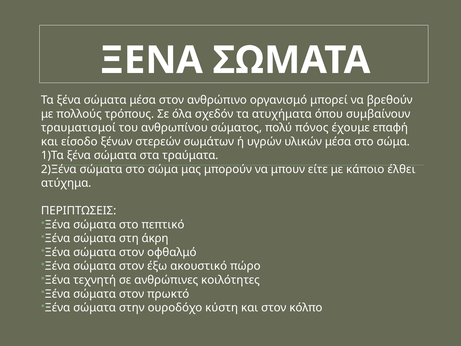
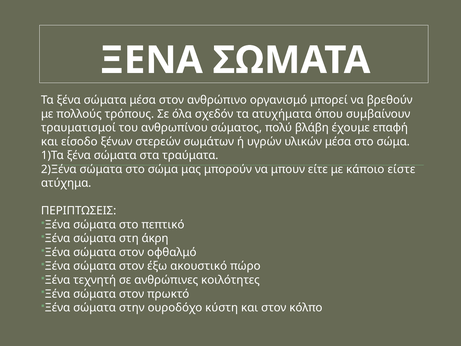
πόνος: πόνος -> βλάβη
έλθει: έλθει -> είστε
